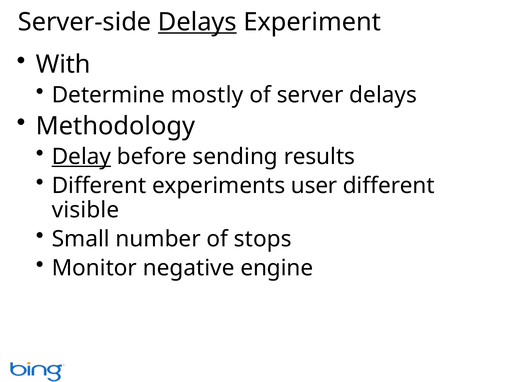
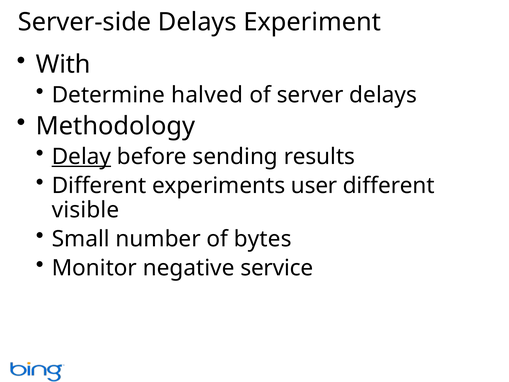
Delays at (197, 22) underline: present -> none
mostly: mostly -> halved
stops: stops -> bytes
engine: engine -> service
